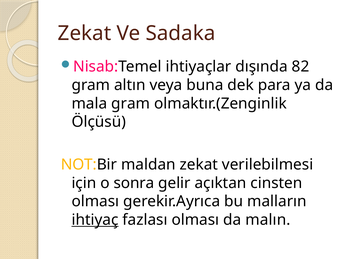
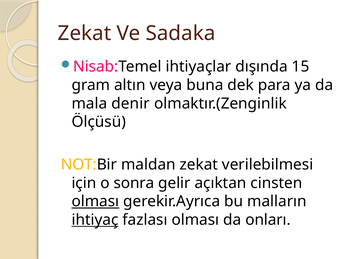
82: 82 -> 15
mala gram: gram -> denir
olması at (95, 202) underline: none -> present
malın: malın -> onları
